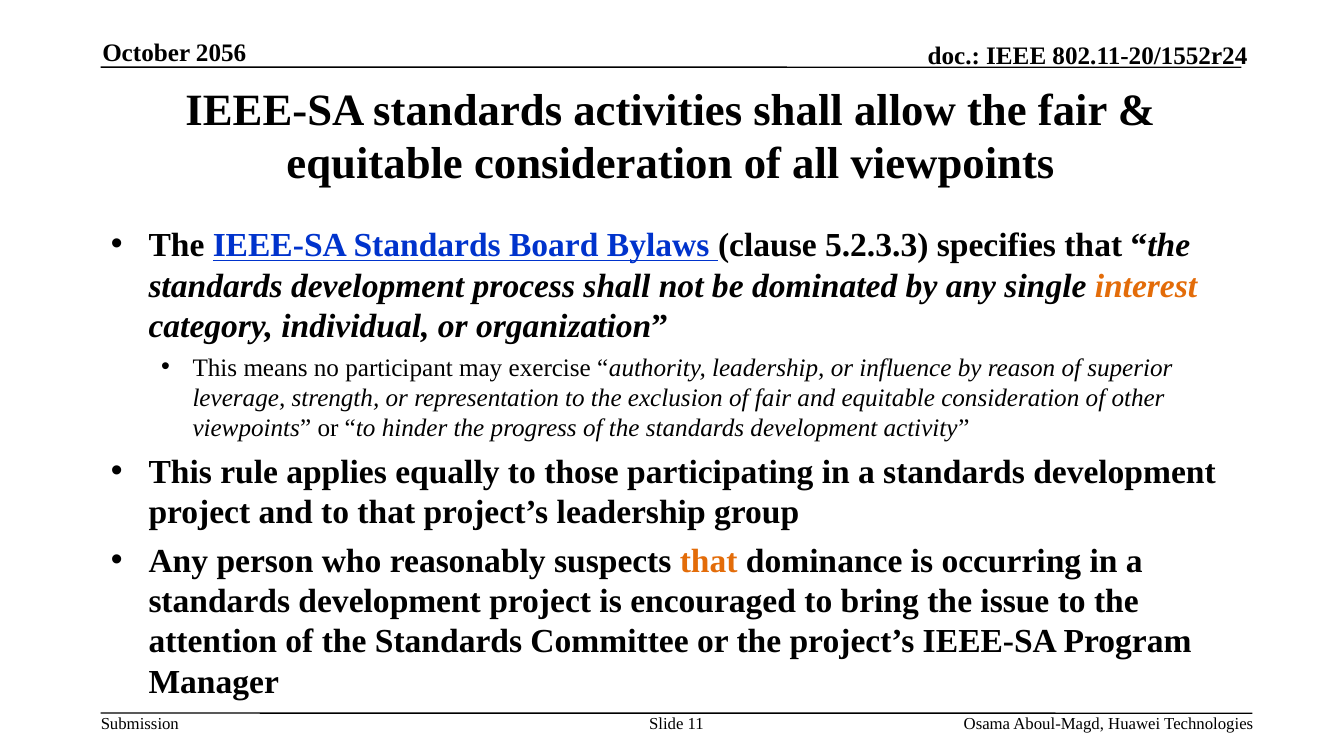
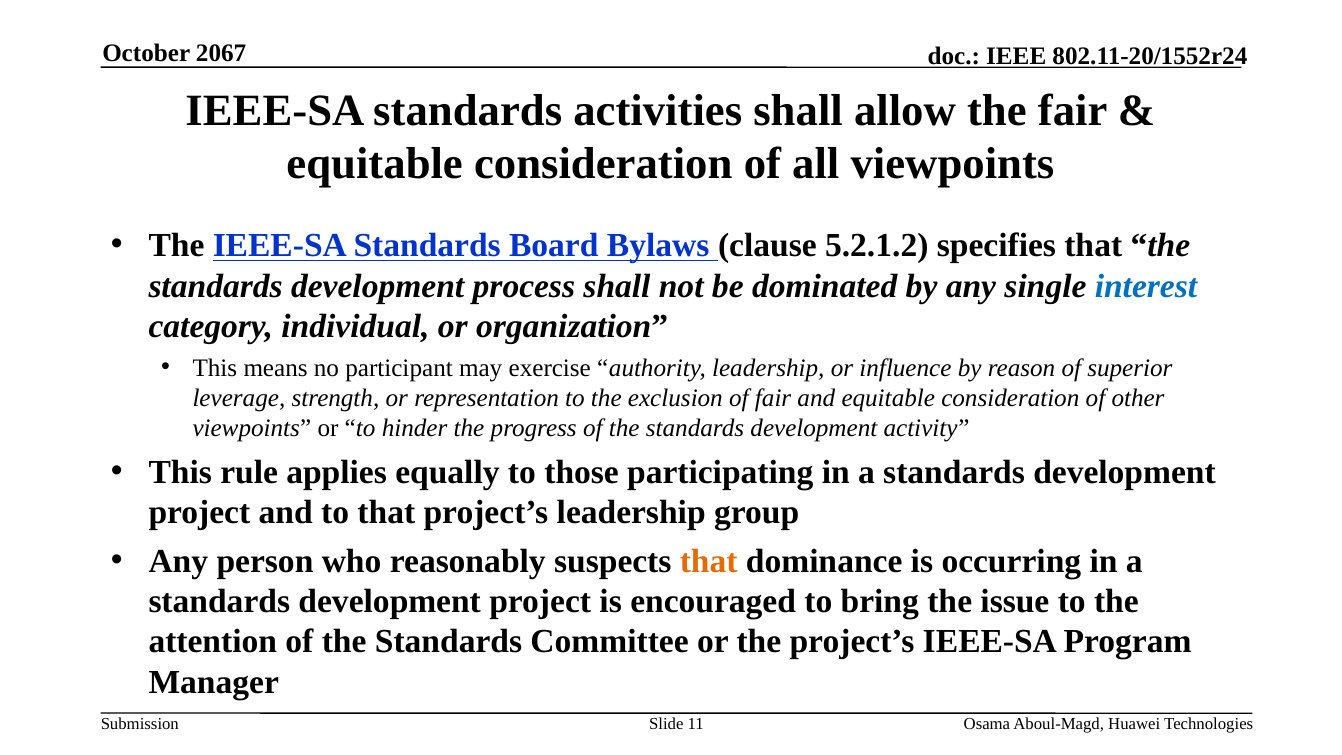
2056: 2056 -> 2067
5.2.3.3: 5.2.3.3 -> 5.2.1.2
interest colour: orange -> blue
